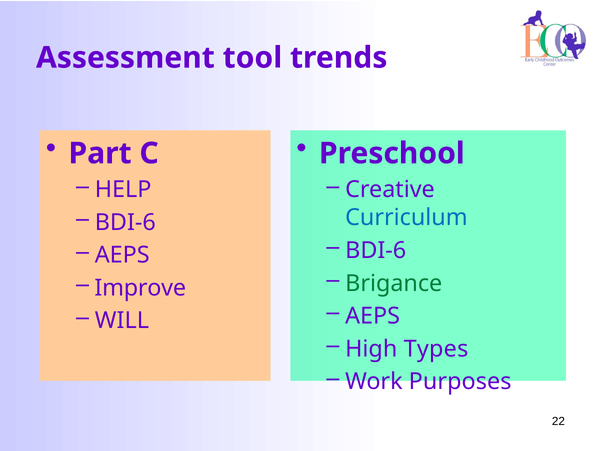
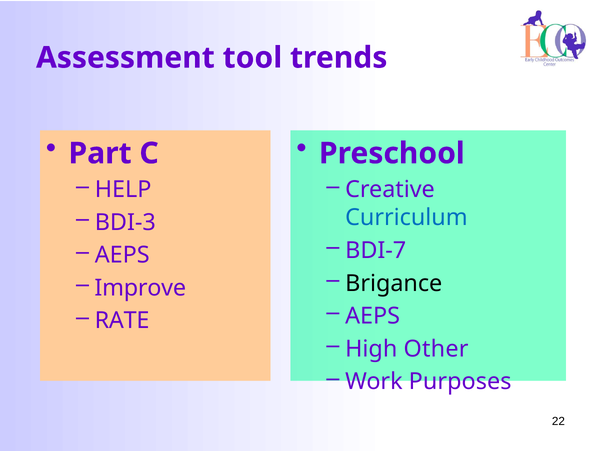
BDI-6 at (125, 222): BDI-6 -> BDI-3
BDI-6 at (376, 250): BDI-6 -> BDI-7
Brigance colour: green -> black
WILL: WILL -> RATE
Types: Types -> Other
